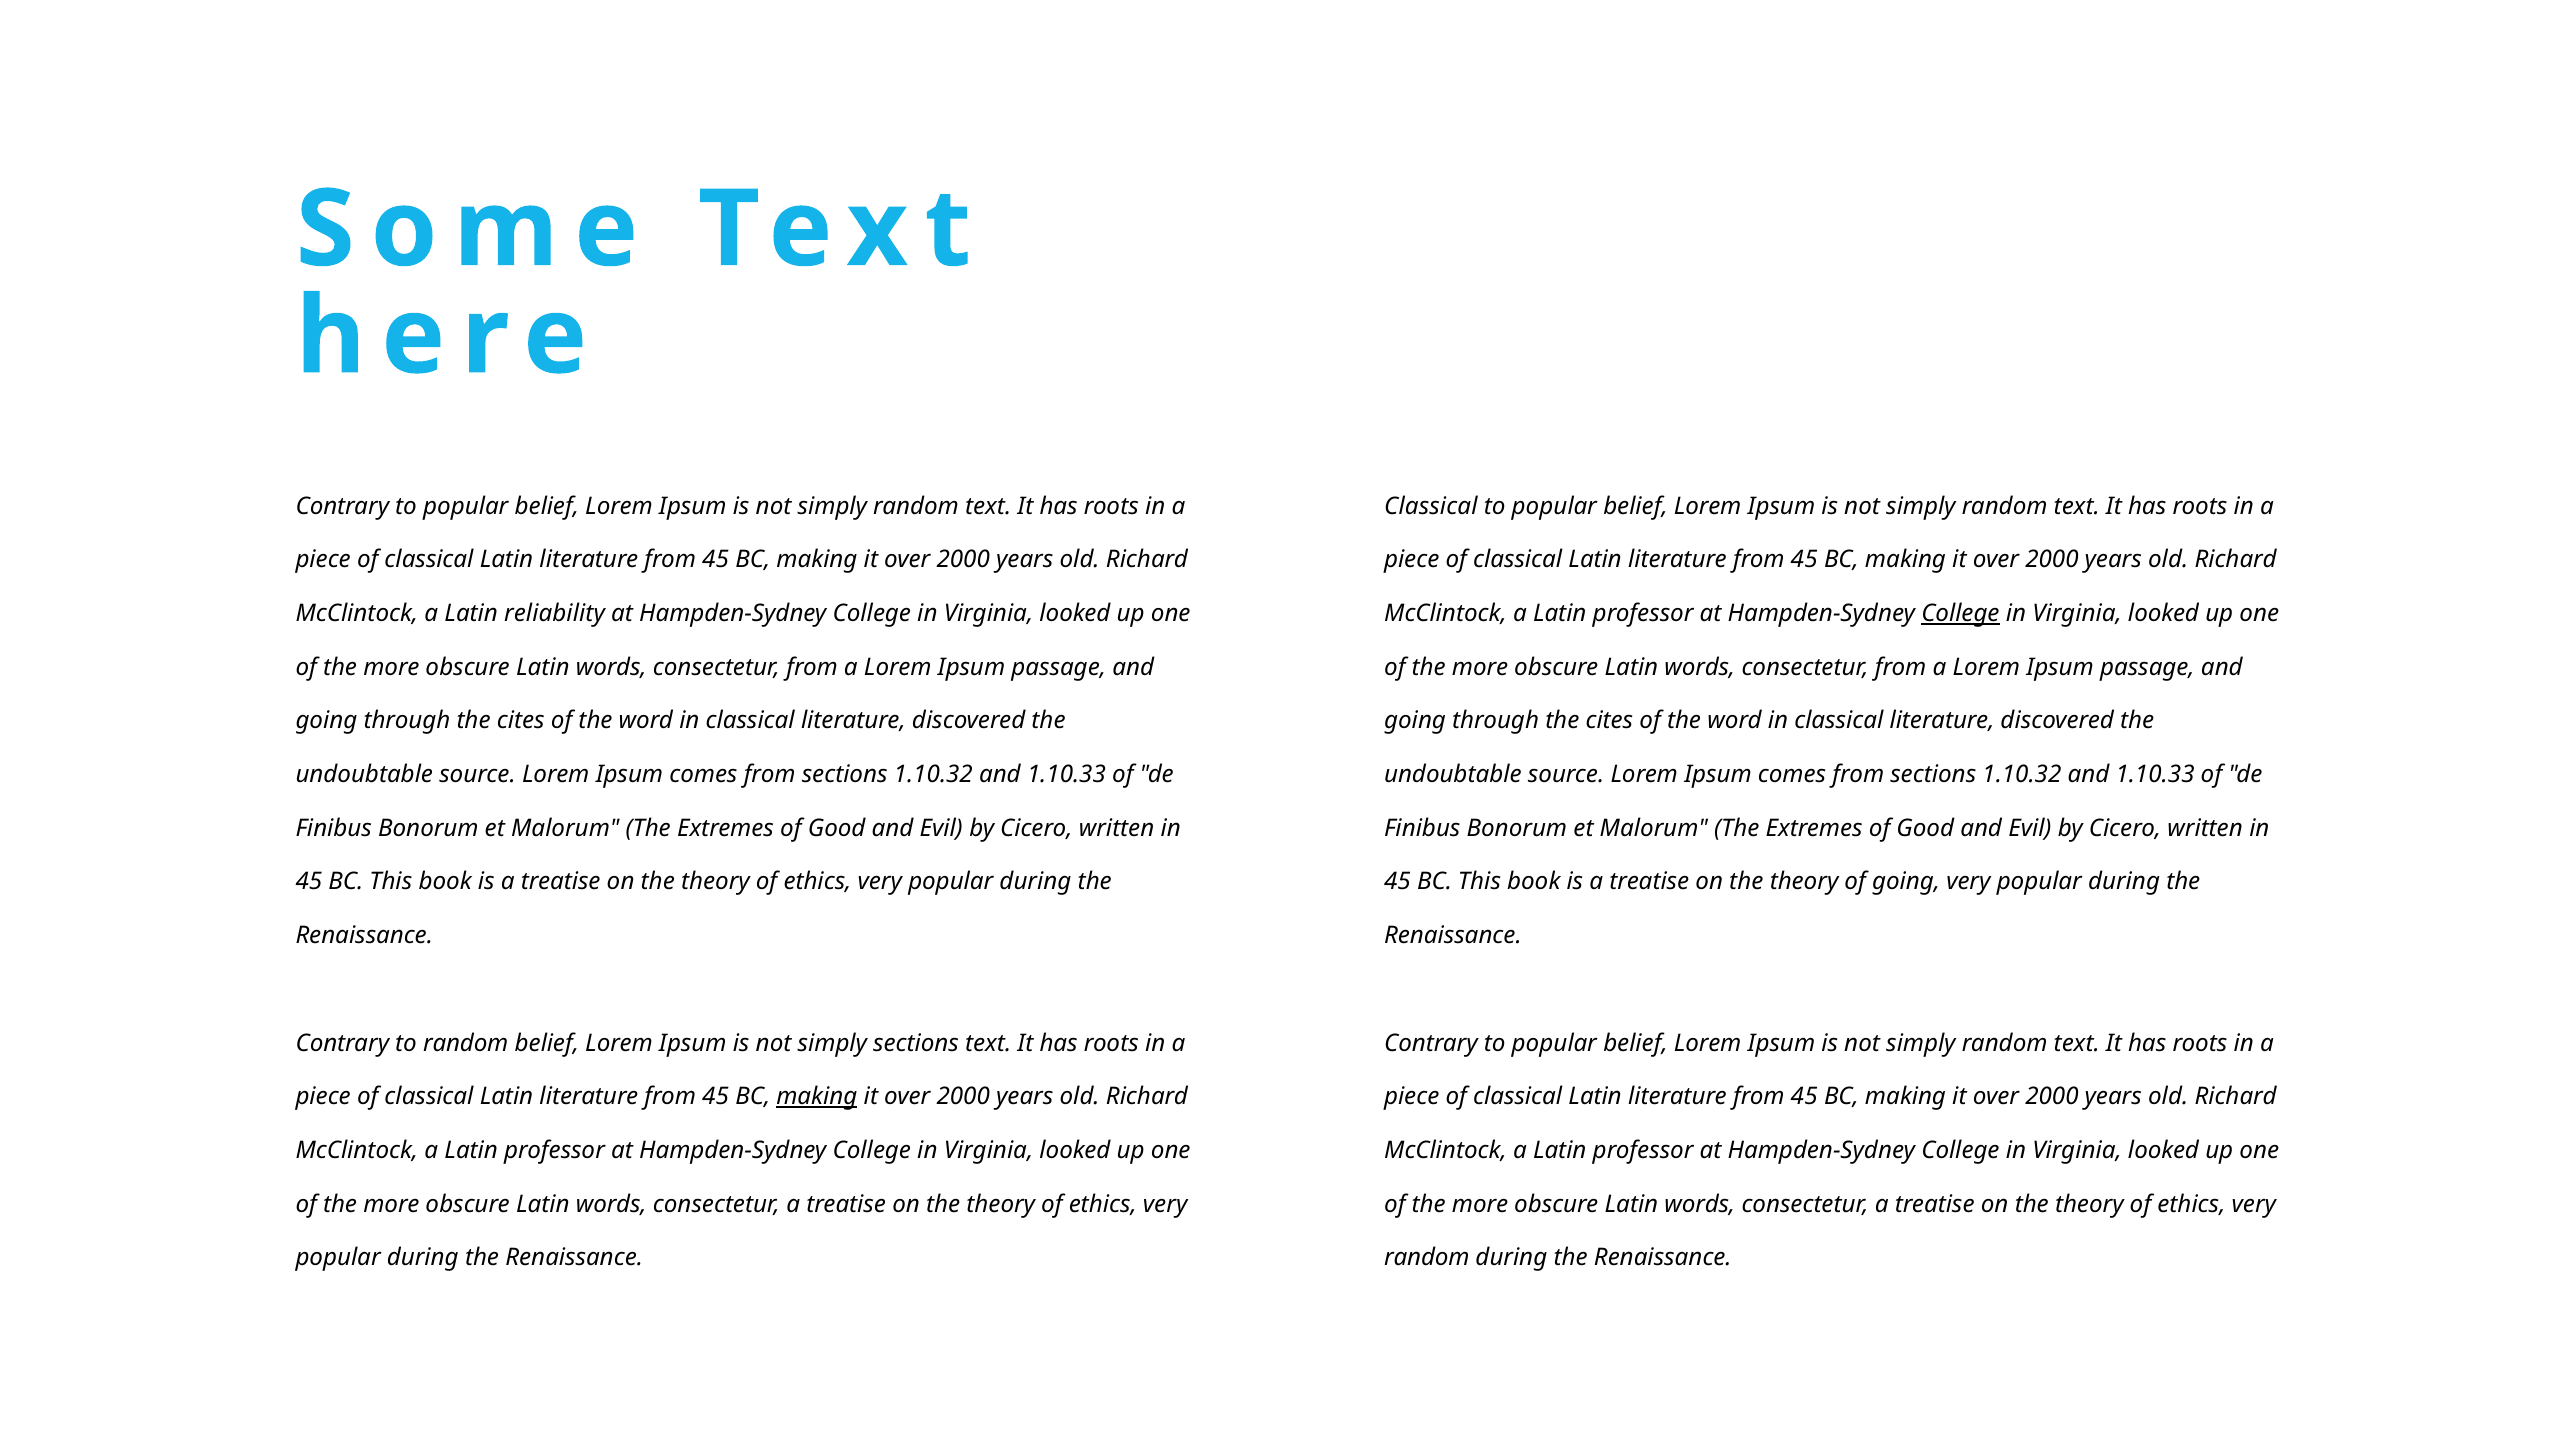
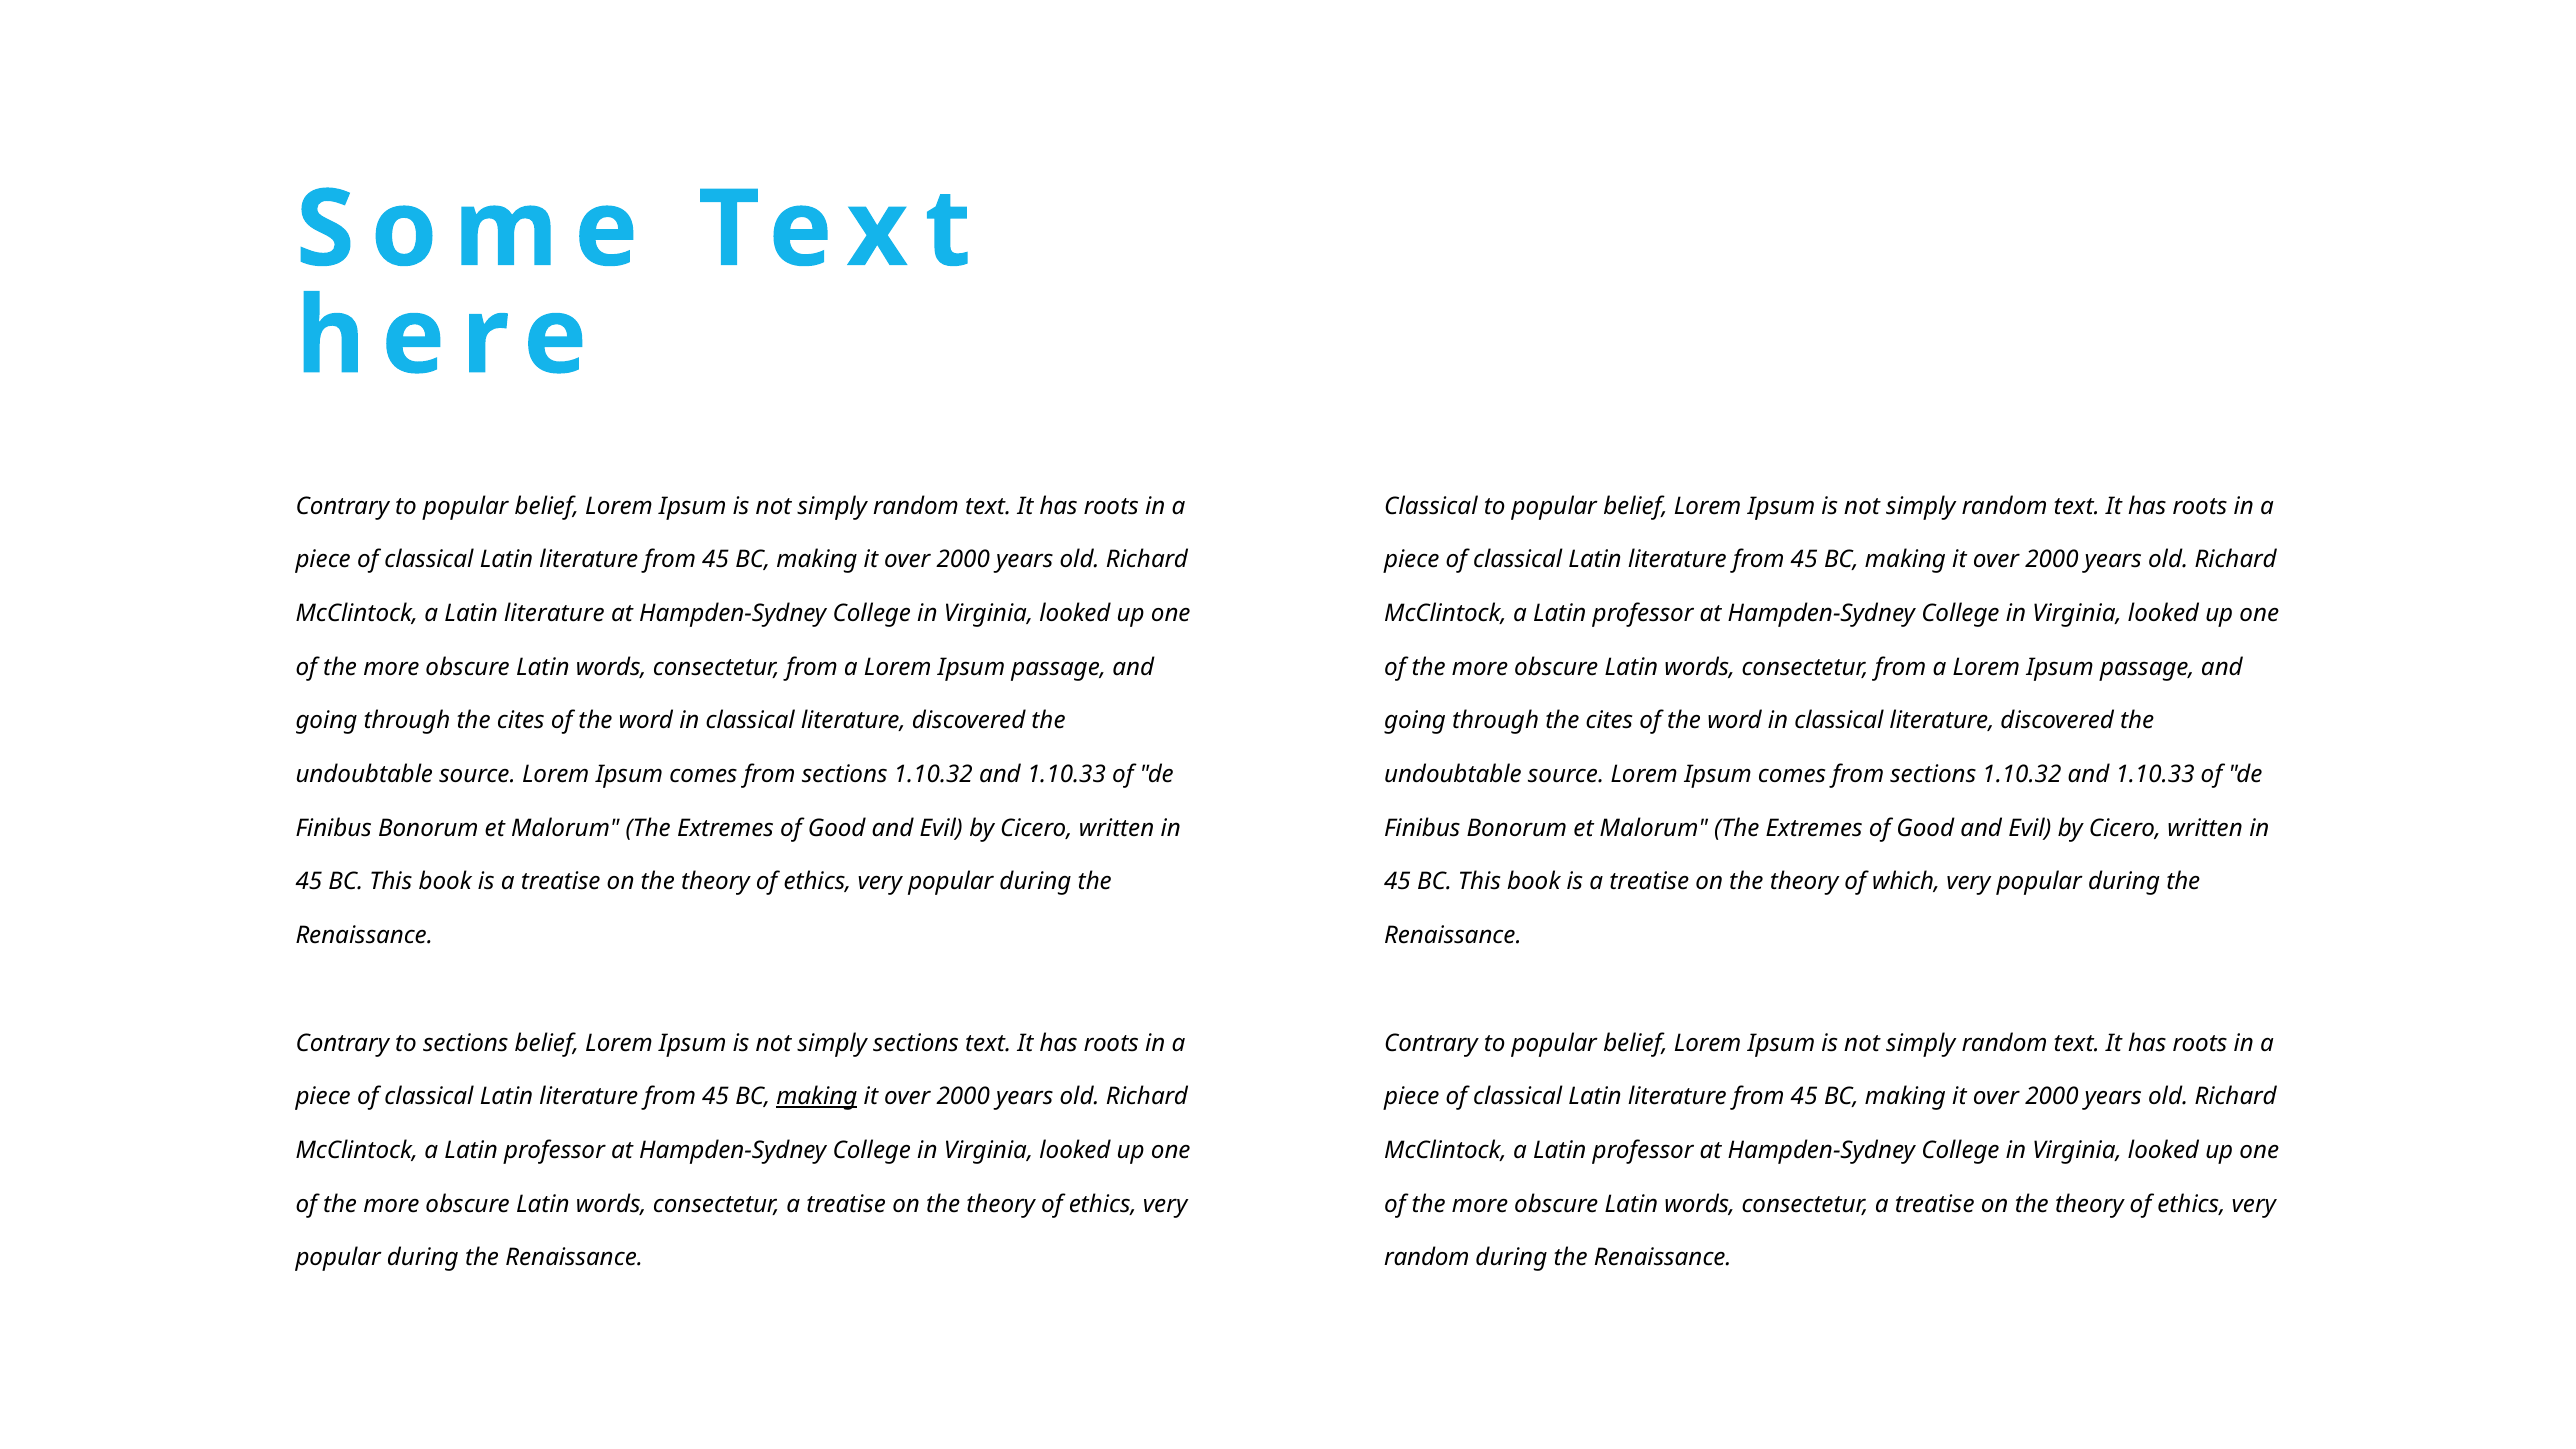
a Latin reliability: reliability -> literature
College at (1960, 613) underline: present -> none
of going: going -> which
to random: random -> sections
